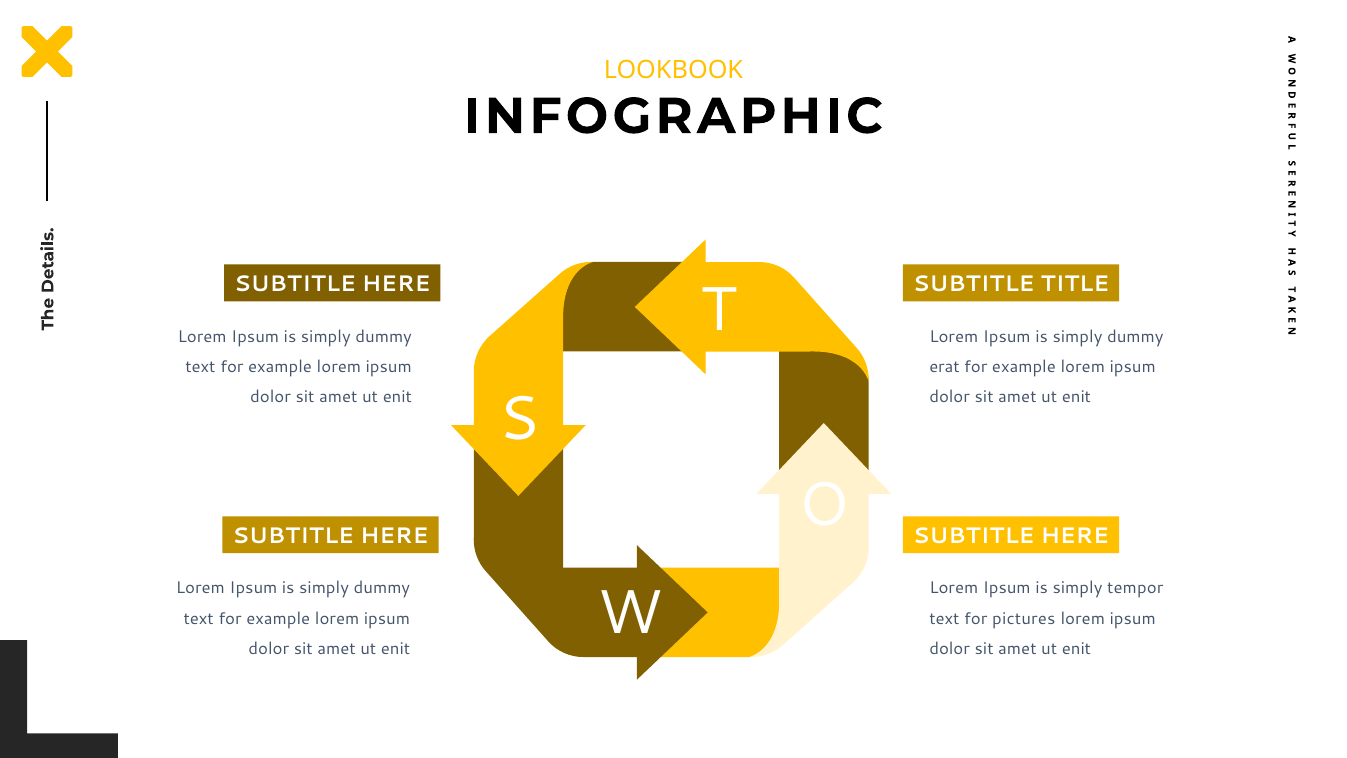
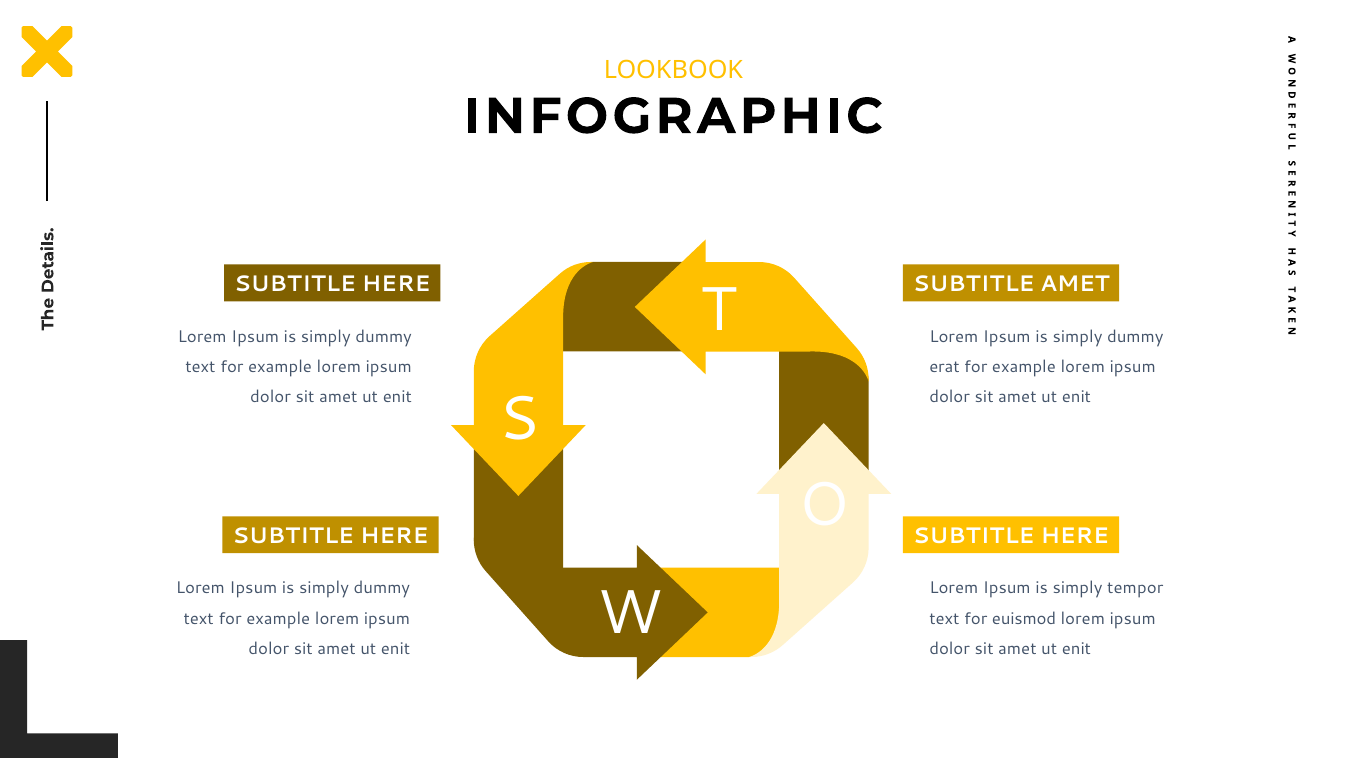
SUBTITLE TITLE: TITLE -> AMET
pictures: pictures -> euismod
